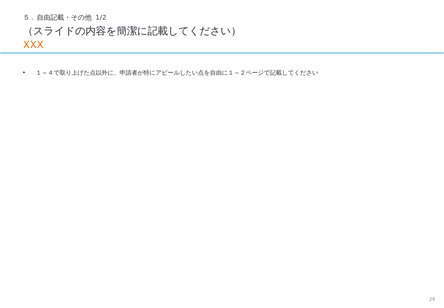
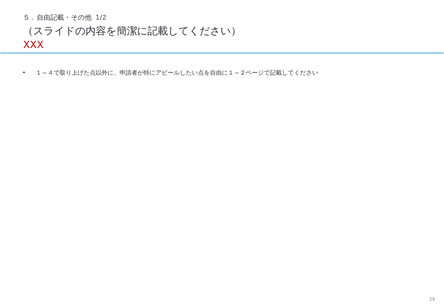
XXX colour: orange -> red
